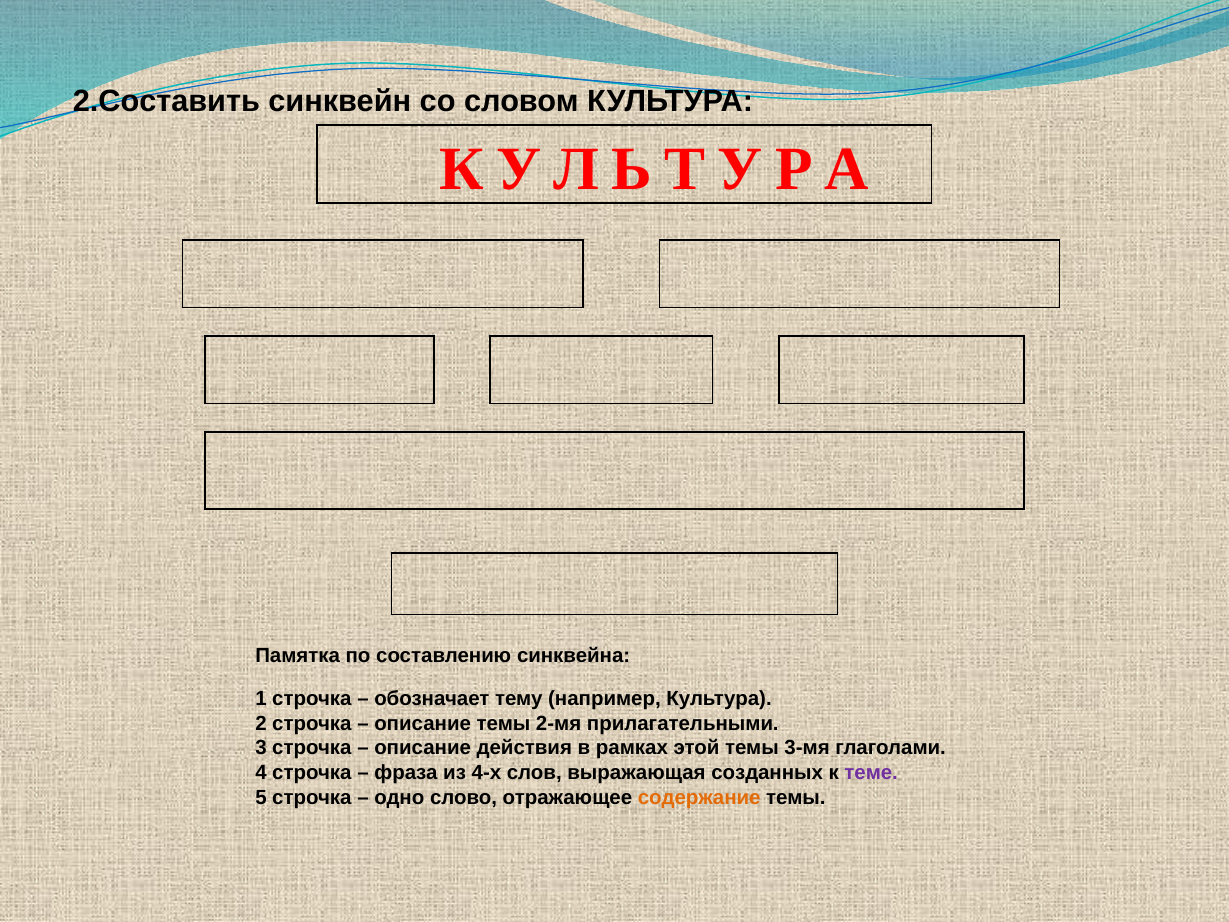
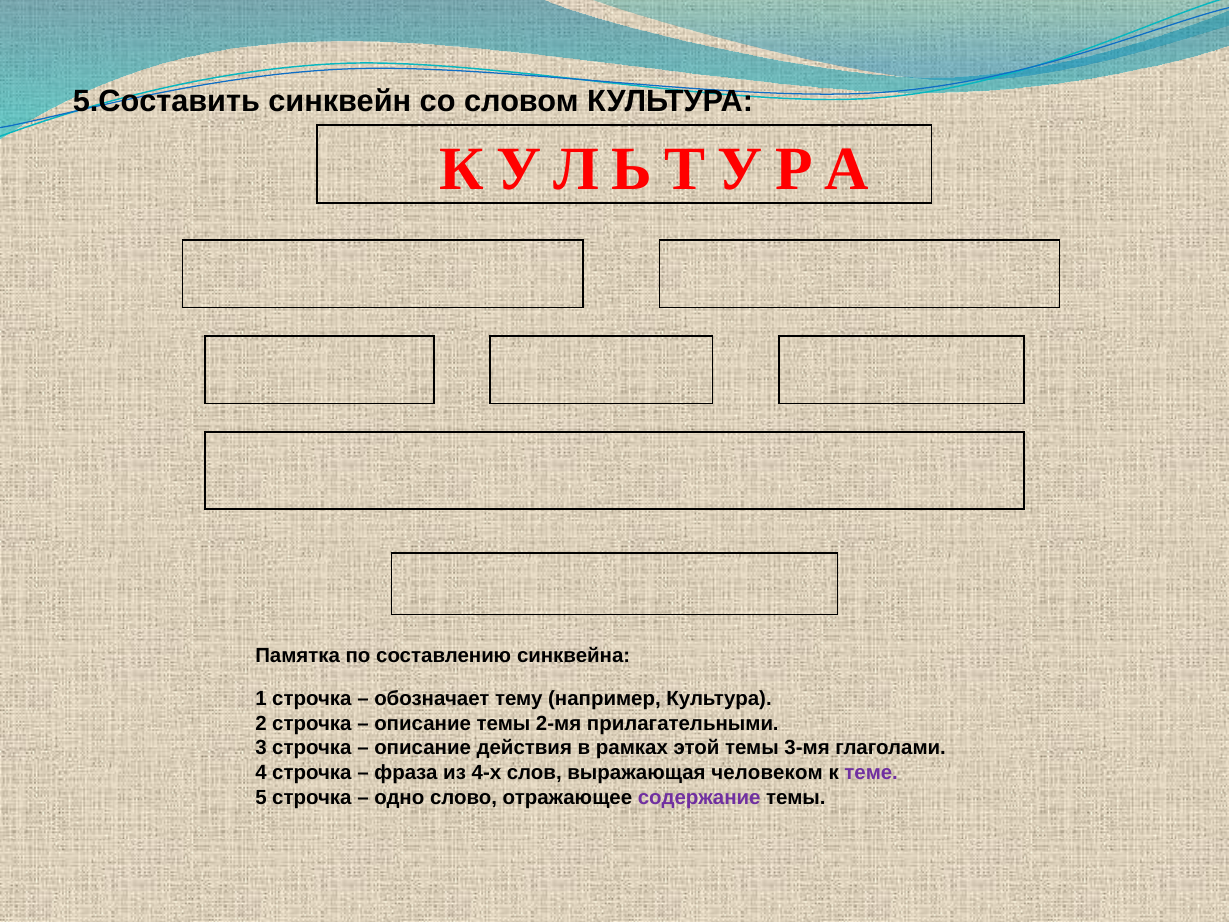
2.Составить: 2.Составить -> 5.Составить
созданных: созданных -> человеком
содержание colour: orange -> purple
